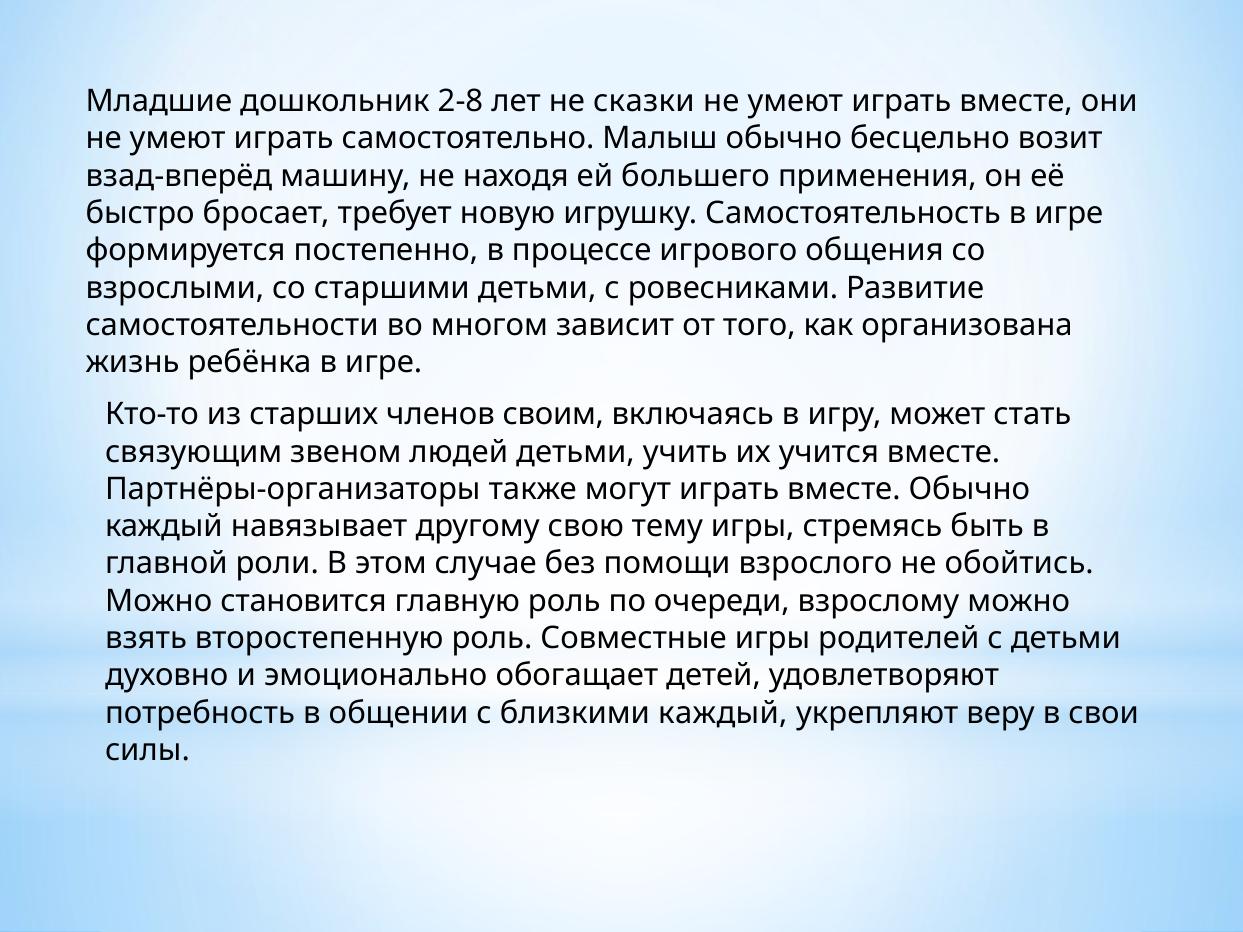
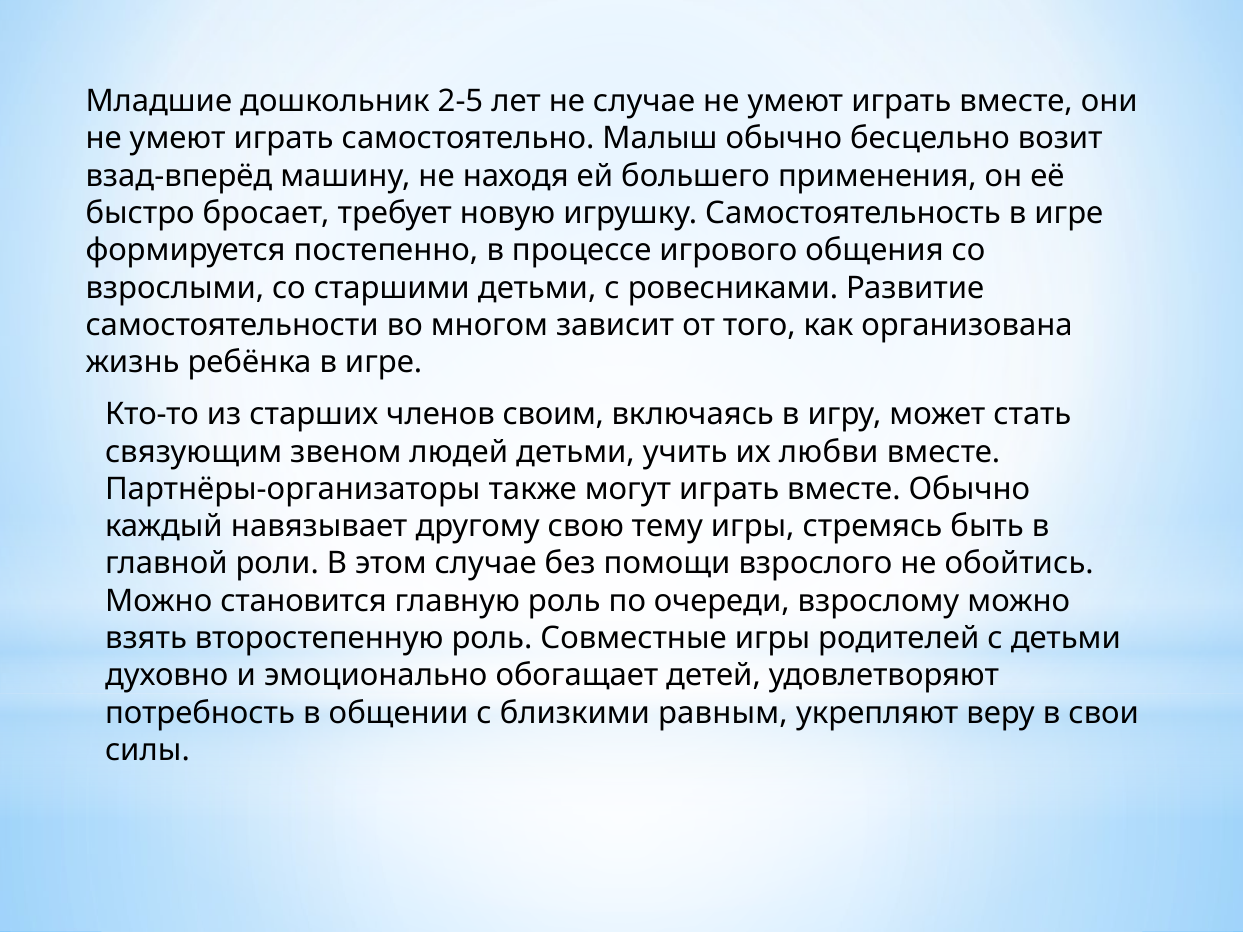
2-8: 2-8 -> 2-5
не сказки: сказки -> случае
учится: учится -> любви
близкими каждый: каждый -> равным
